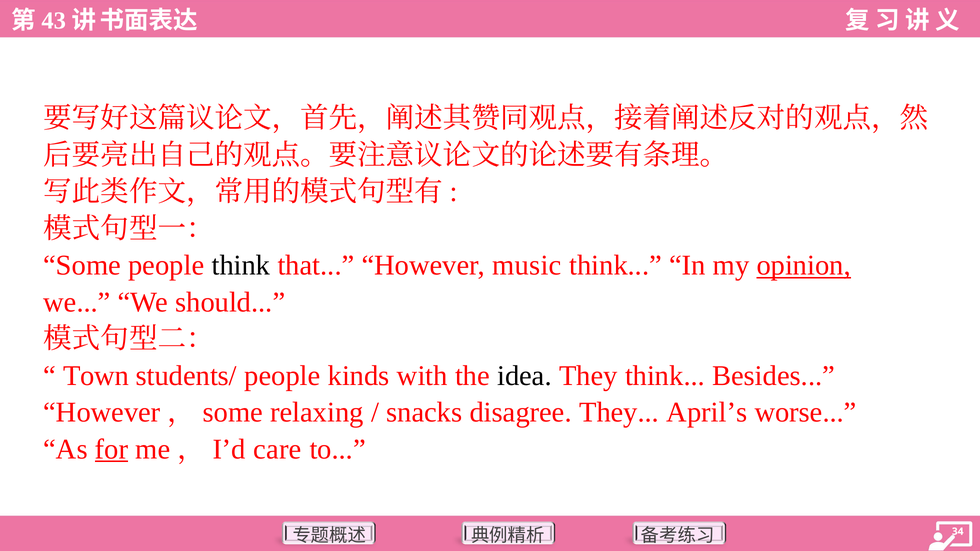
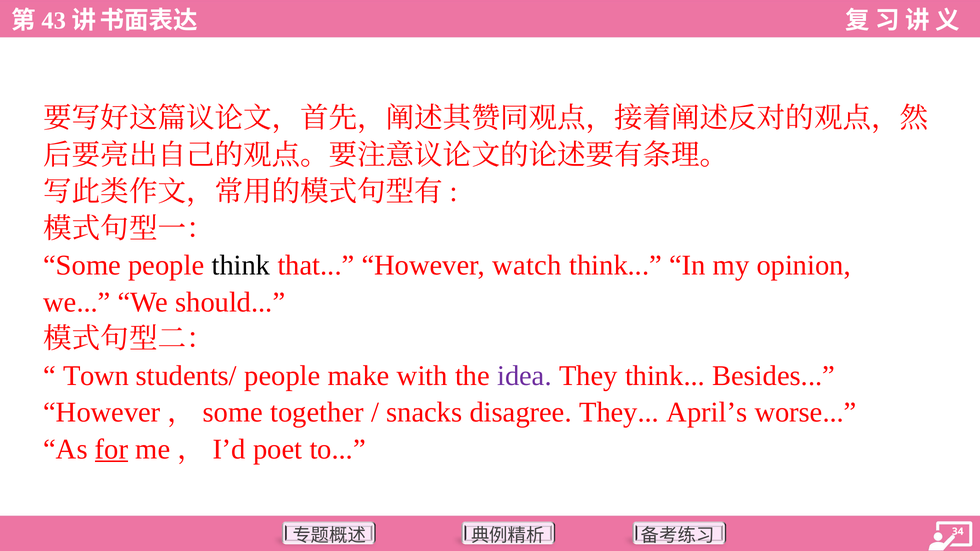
music: music -> watch
opinion underline: present -> none
kinds: kinds -> make
idea colour: black -> purple
relaxing: relaxing -> together
care: care -> poet
